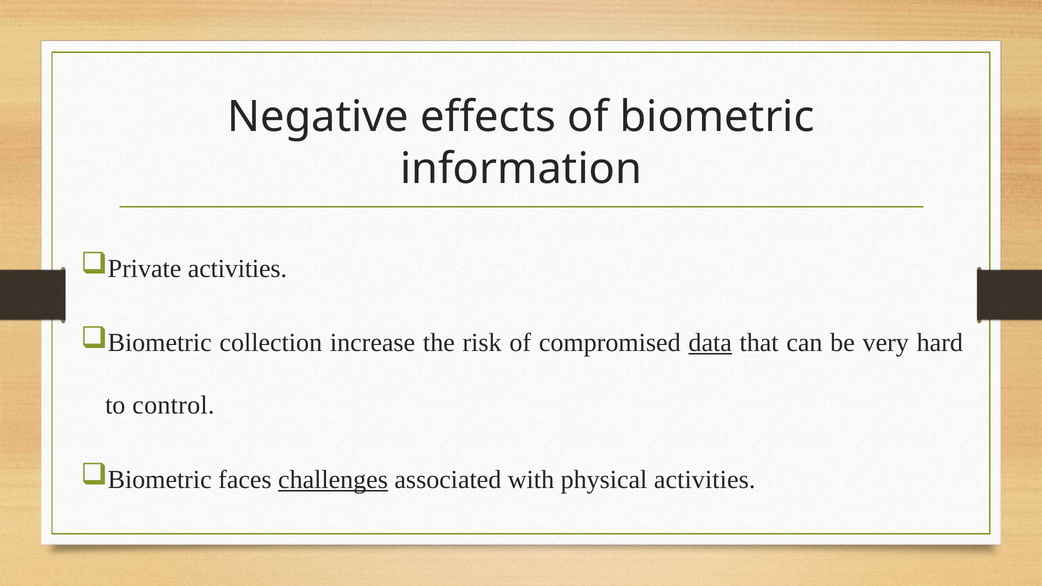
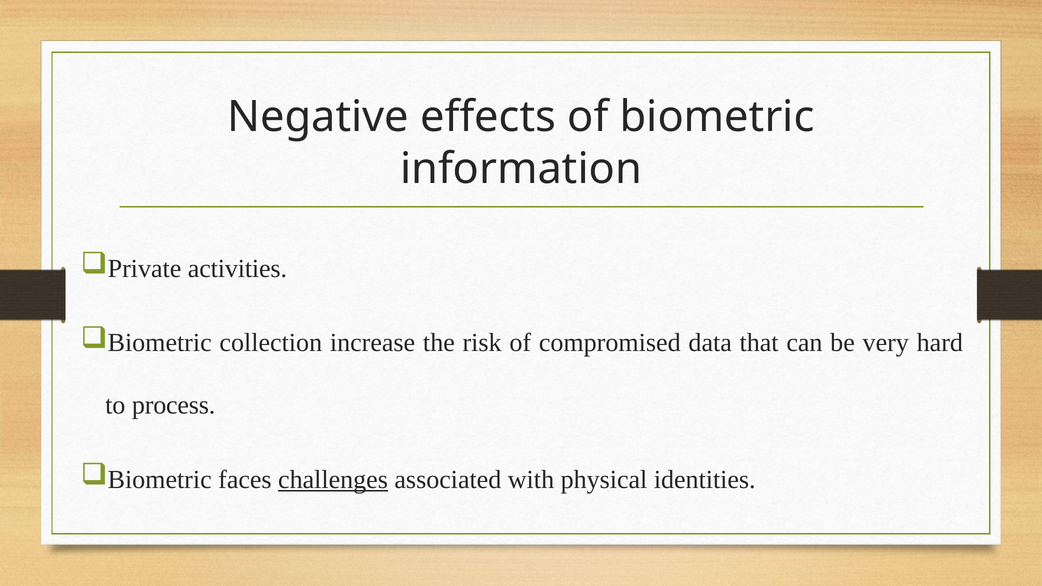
data underline: present -> none
control: control -> process
physical activities: activities -> identities
